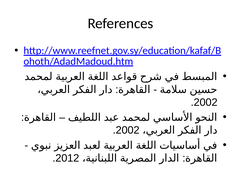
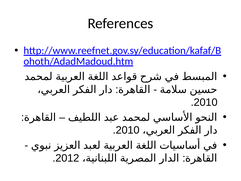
2002 at (206, 102): 2002 -> 2010
2002 at (128, 130): 2002 -> 2010
